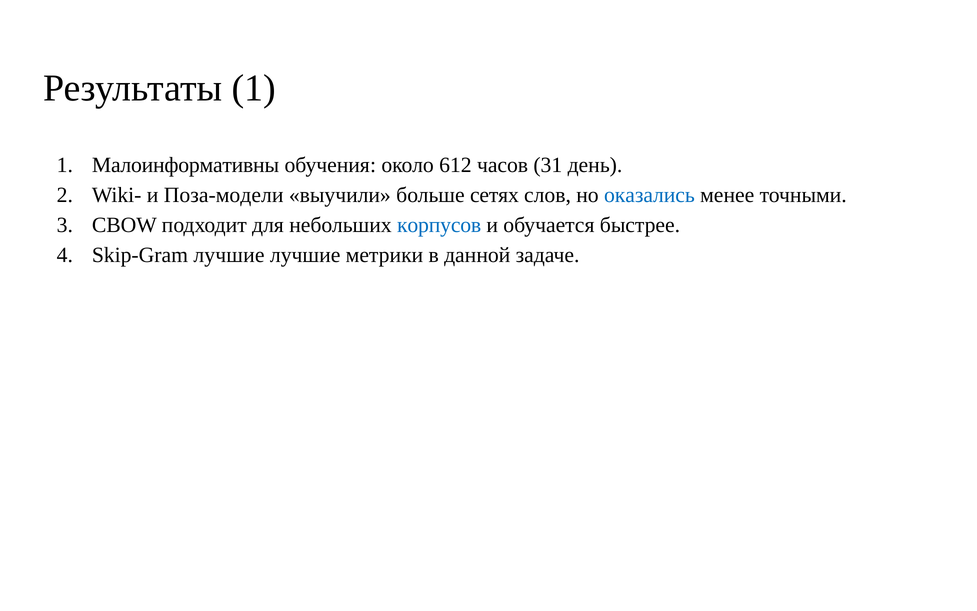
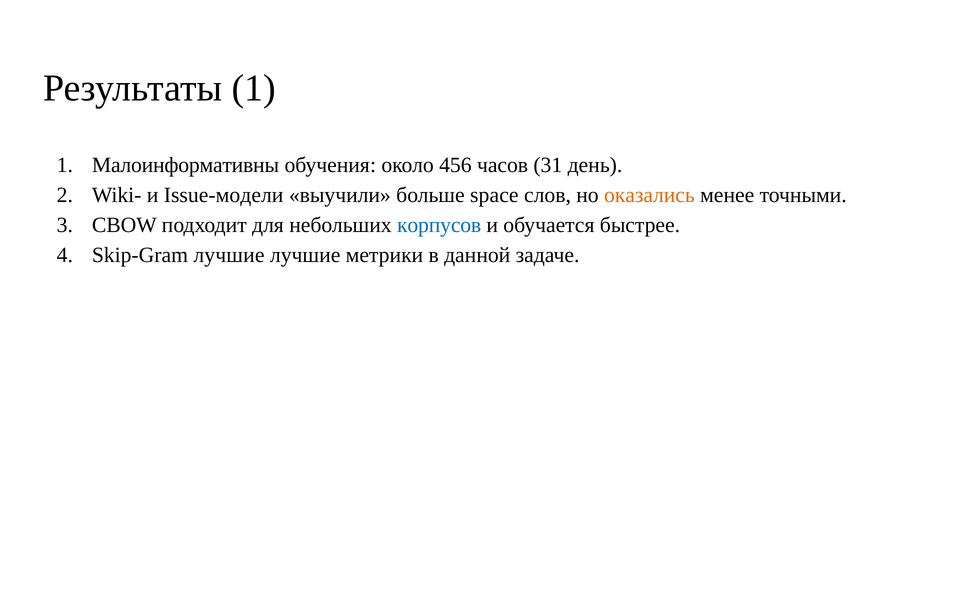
612: 612 -> 456
Поза-модели: Поза-модели -> Issue-модели
сетях: сетях -> space
оказались colour: blue -> orange
